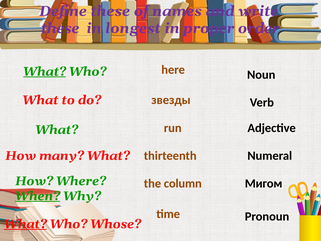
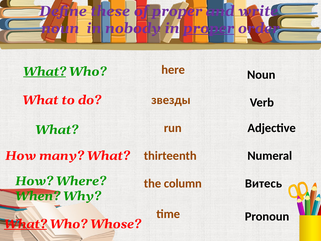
of names: names -> proper
these at (60, 28): these -> noun
longest: longest -> nobody
proper at (209, 28) underline: none -> present
Мигом: Мигом -> Витесь
When underline: present -> none
